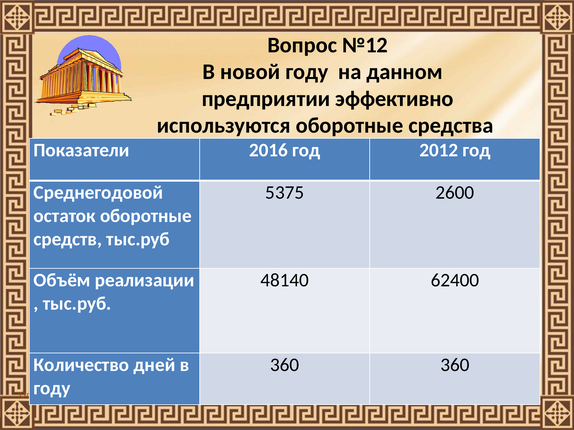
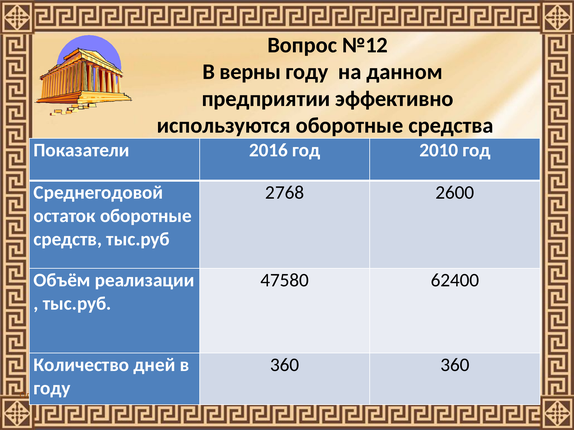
новой: новой -> верны
2012: 2012 -> 2010
5375: 5375 -> 2768
48140: 48140 -> 47580
